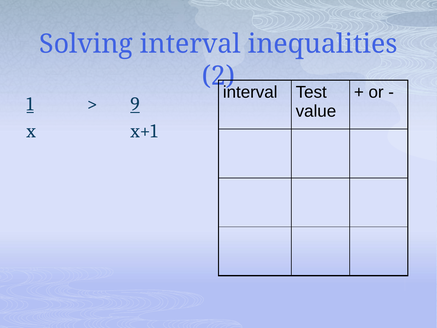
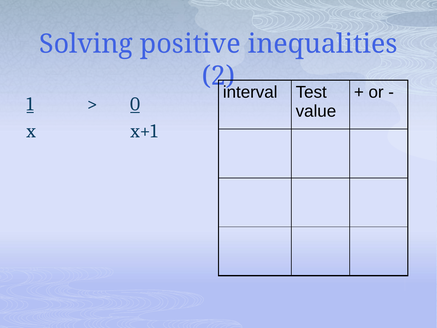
Solving interval: interval -> positive
9: 9 -> 0
